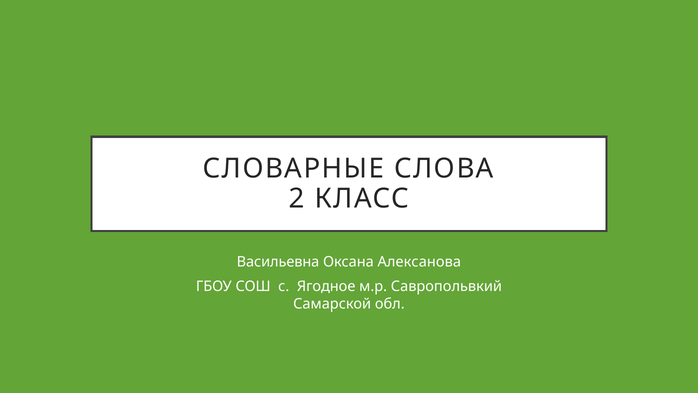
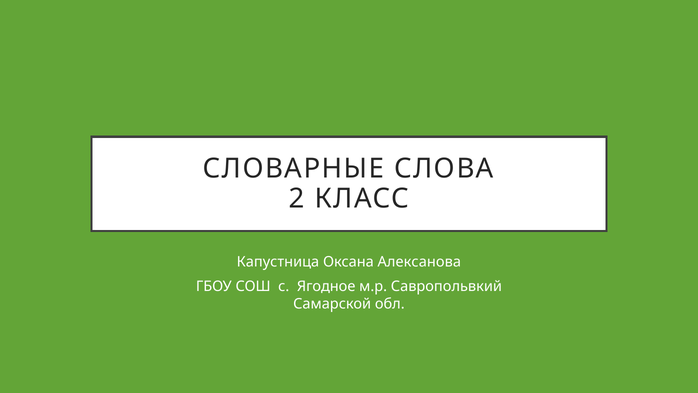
Васильевна: Васильевна -> Капустница
